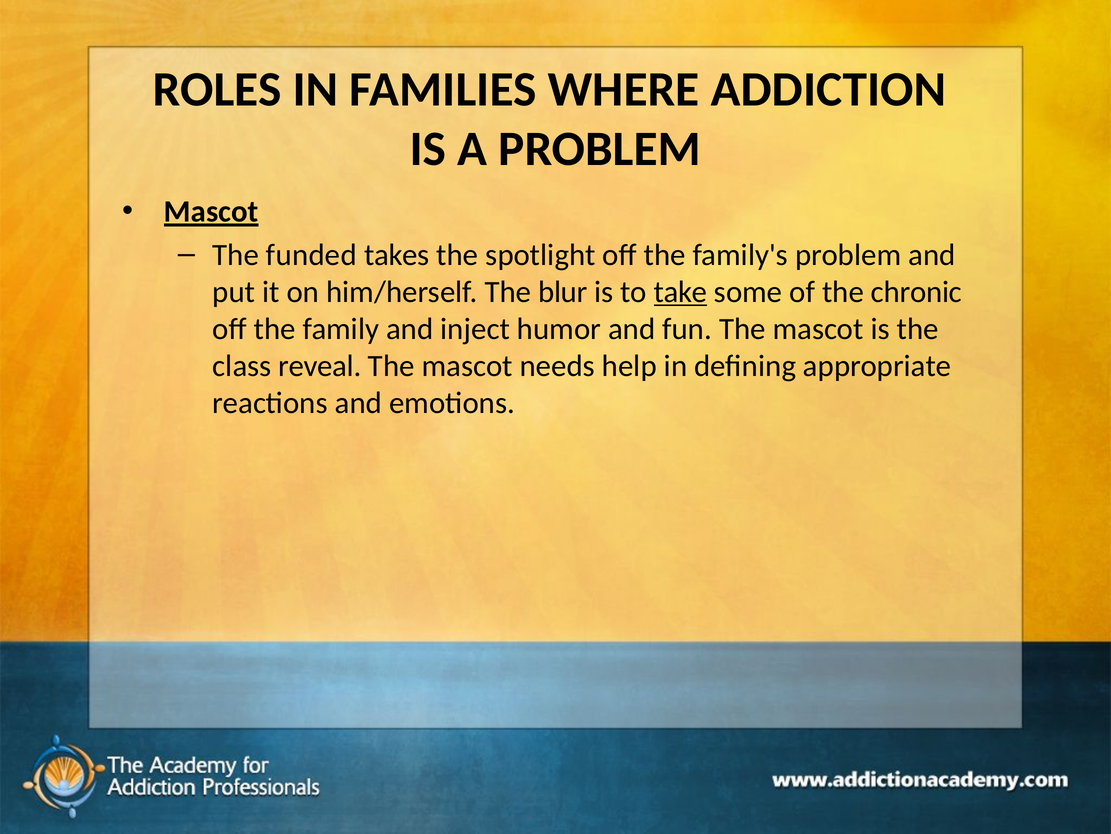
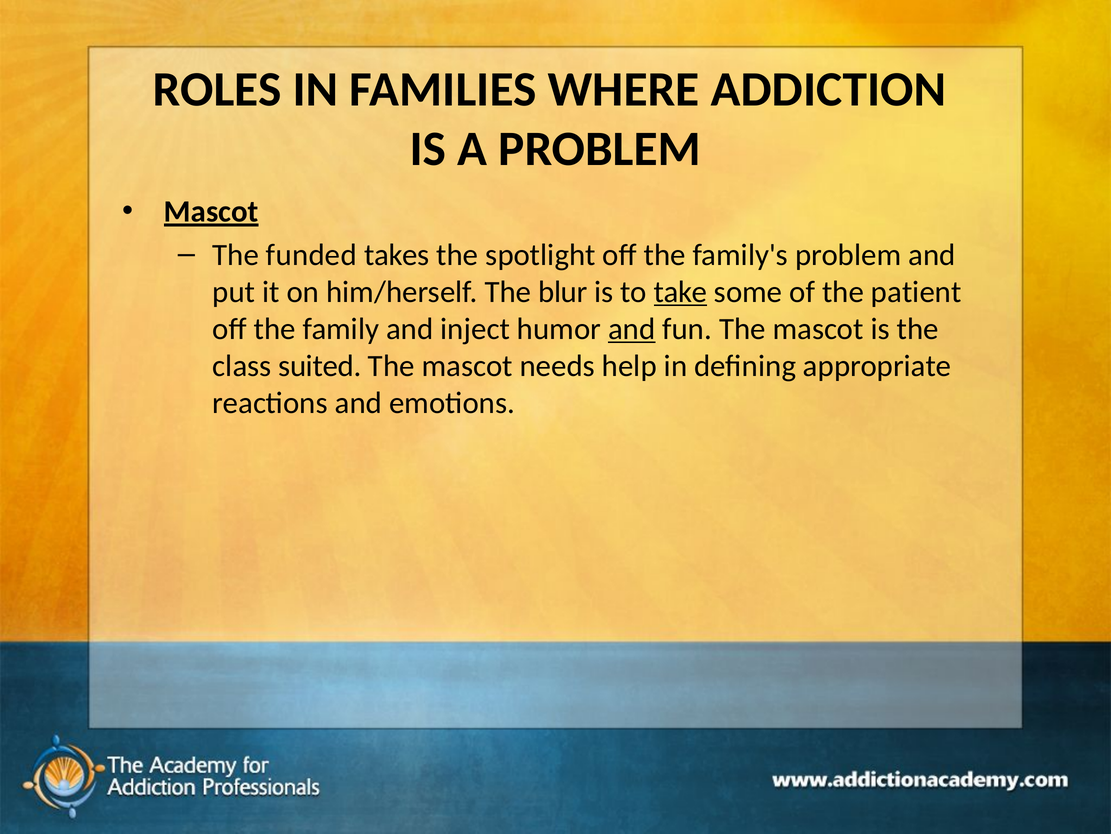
chronic: chronic -> patient
and at (632, 329) underline: none -> present
reveal: reveal -> suited
